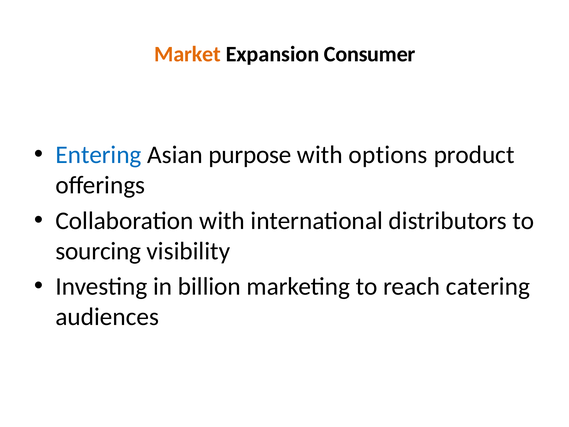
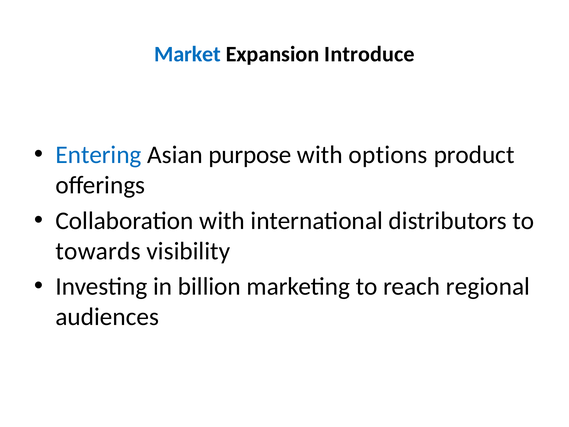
Market colour: orange -> blue
Consumer: Consumer -> Introduce
sourcing: sourcing -> towards
catering: catering -> regional
